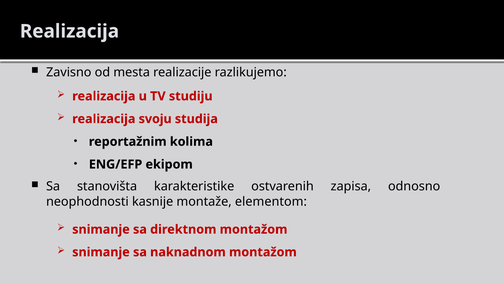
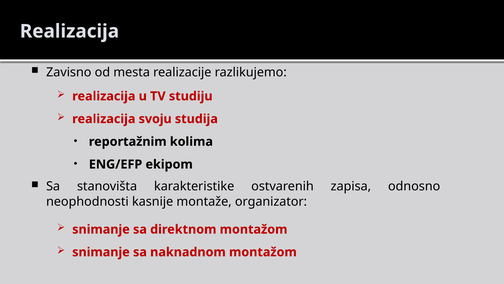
elementom: elementom -> organizator
